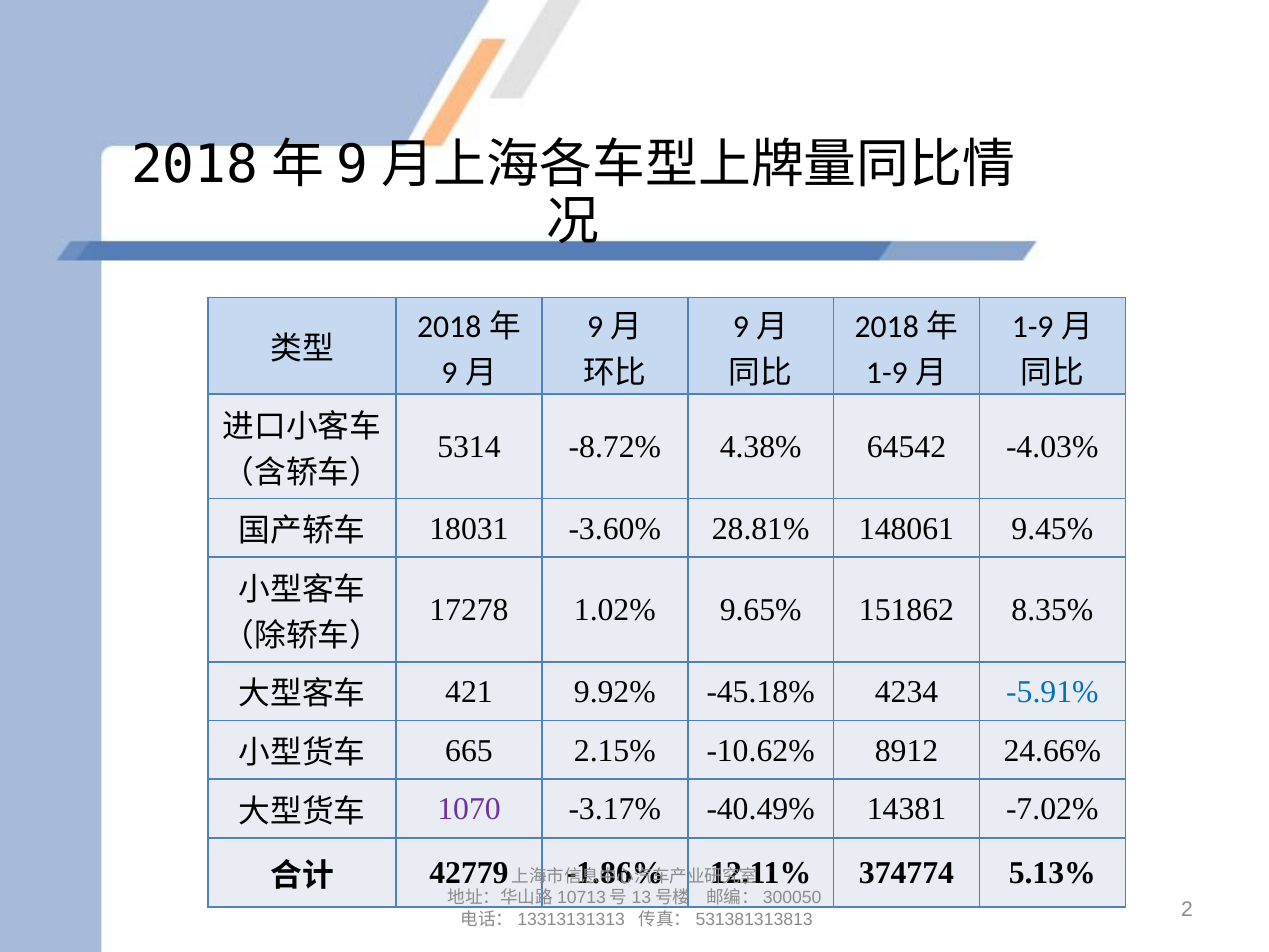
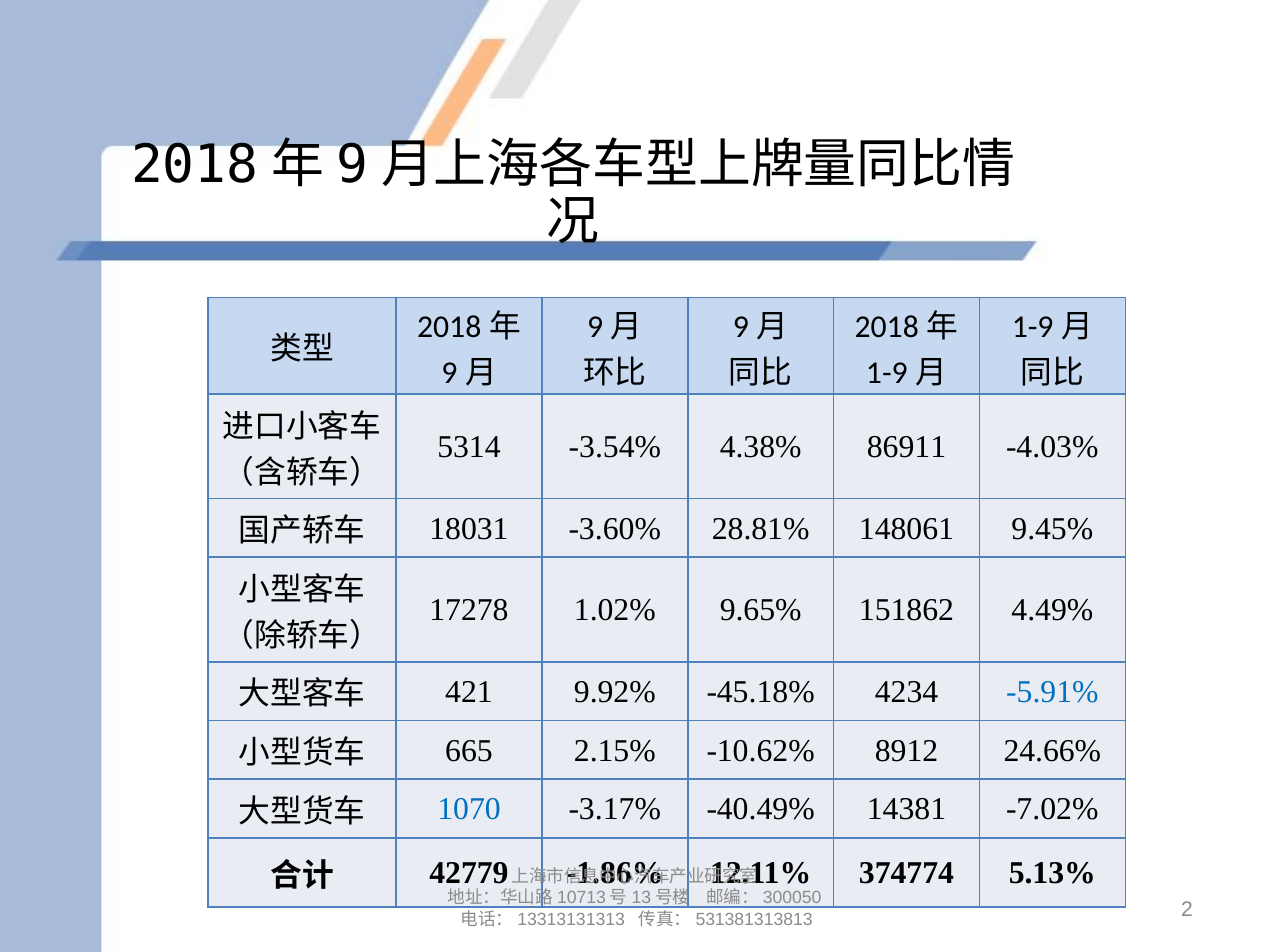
-8.72%: -8.72% -> -3.54%
64542: 64542 -> 86911
8.35%: 8.35% -> 4.49%
1070 colour: purple -> blue
